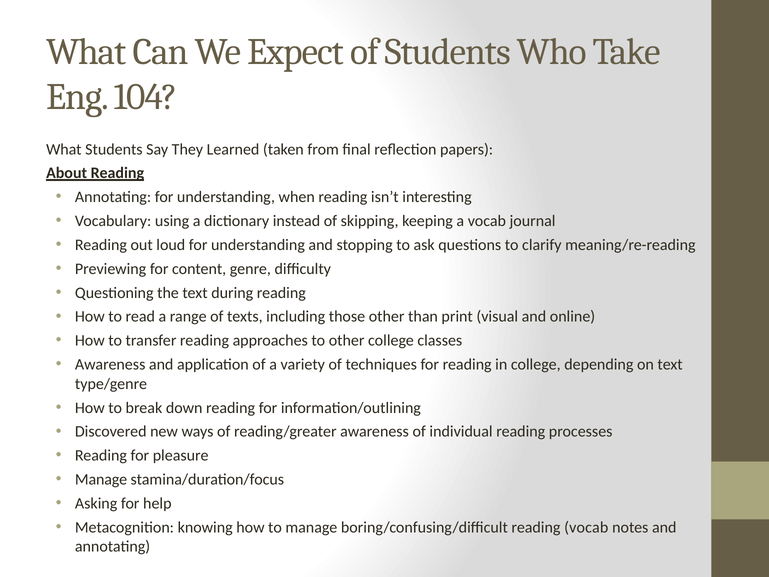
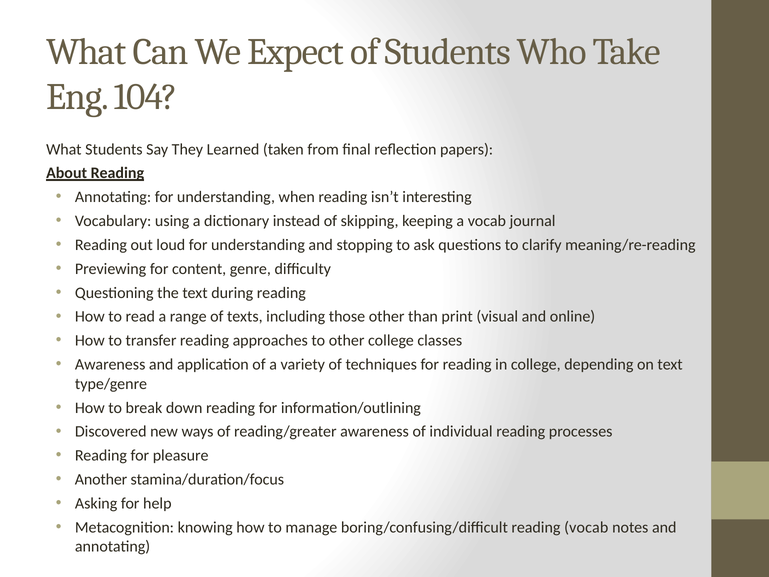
Manage at (101, 479): Manage -> Another
